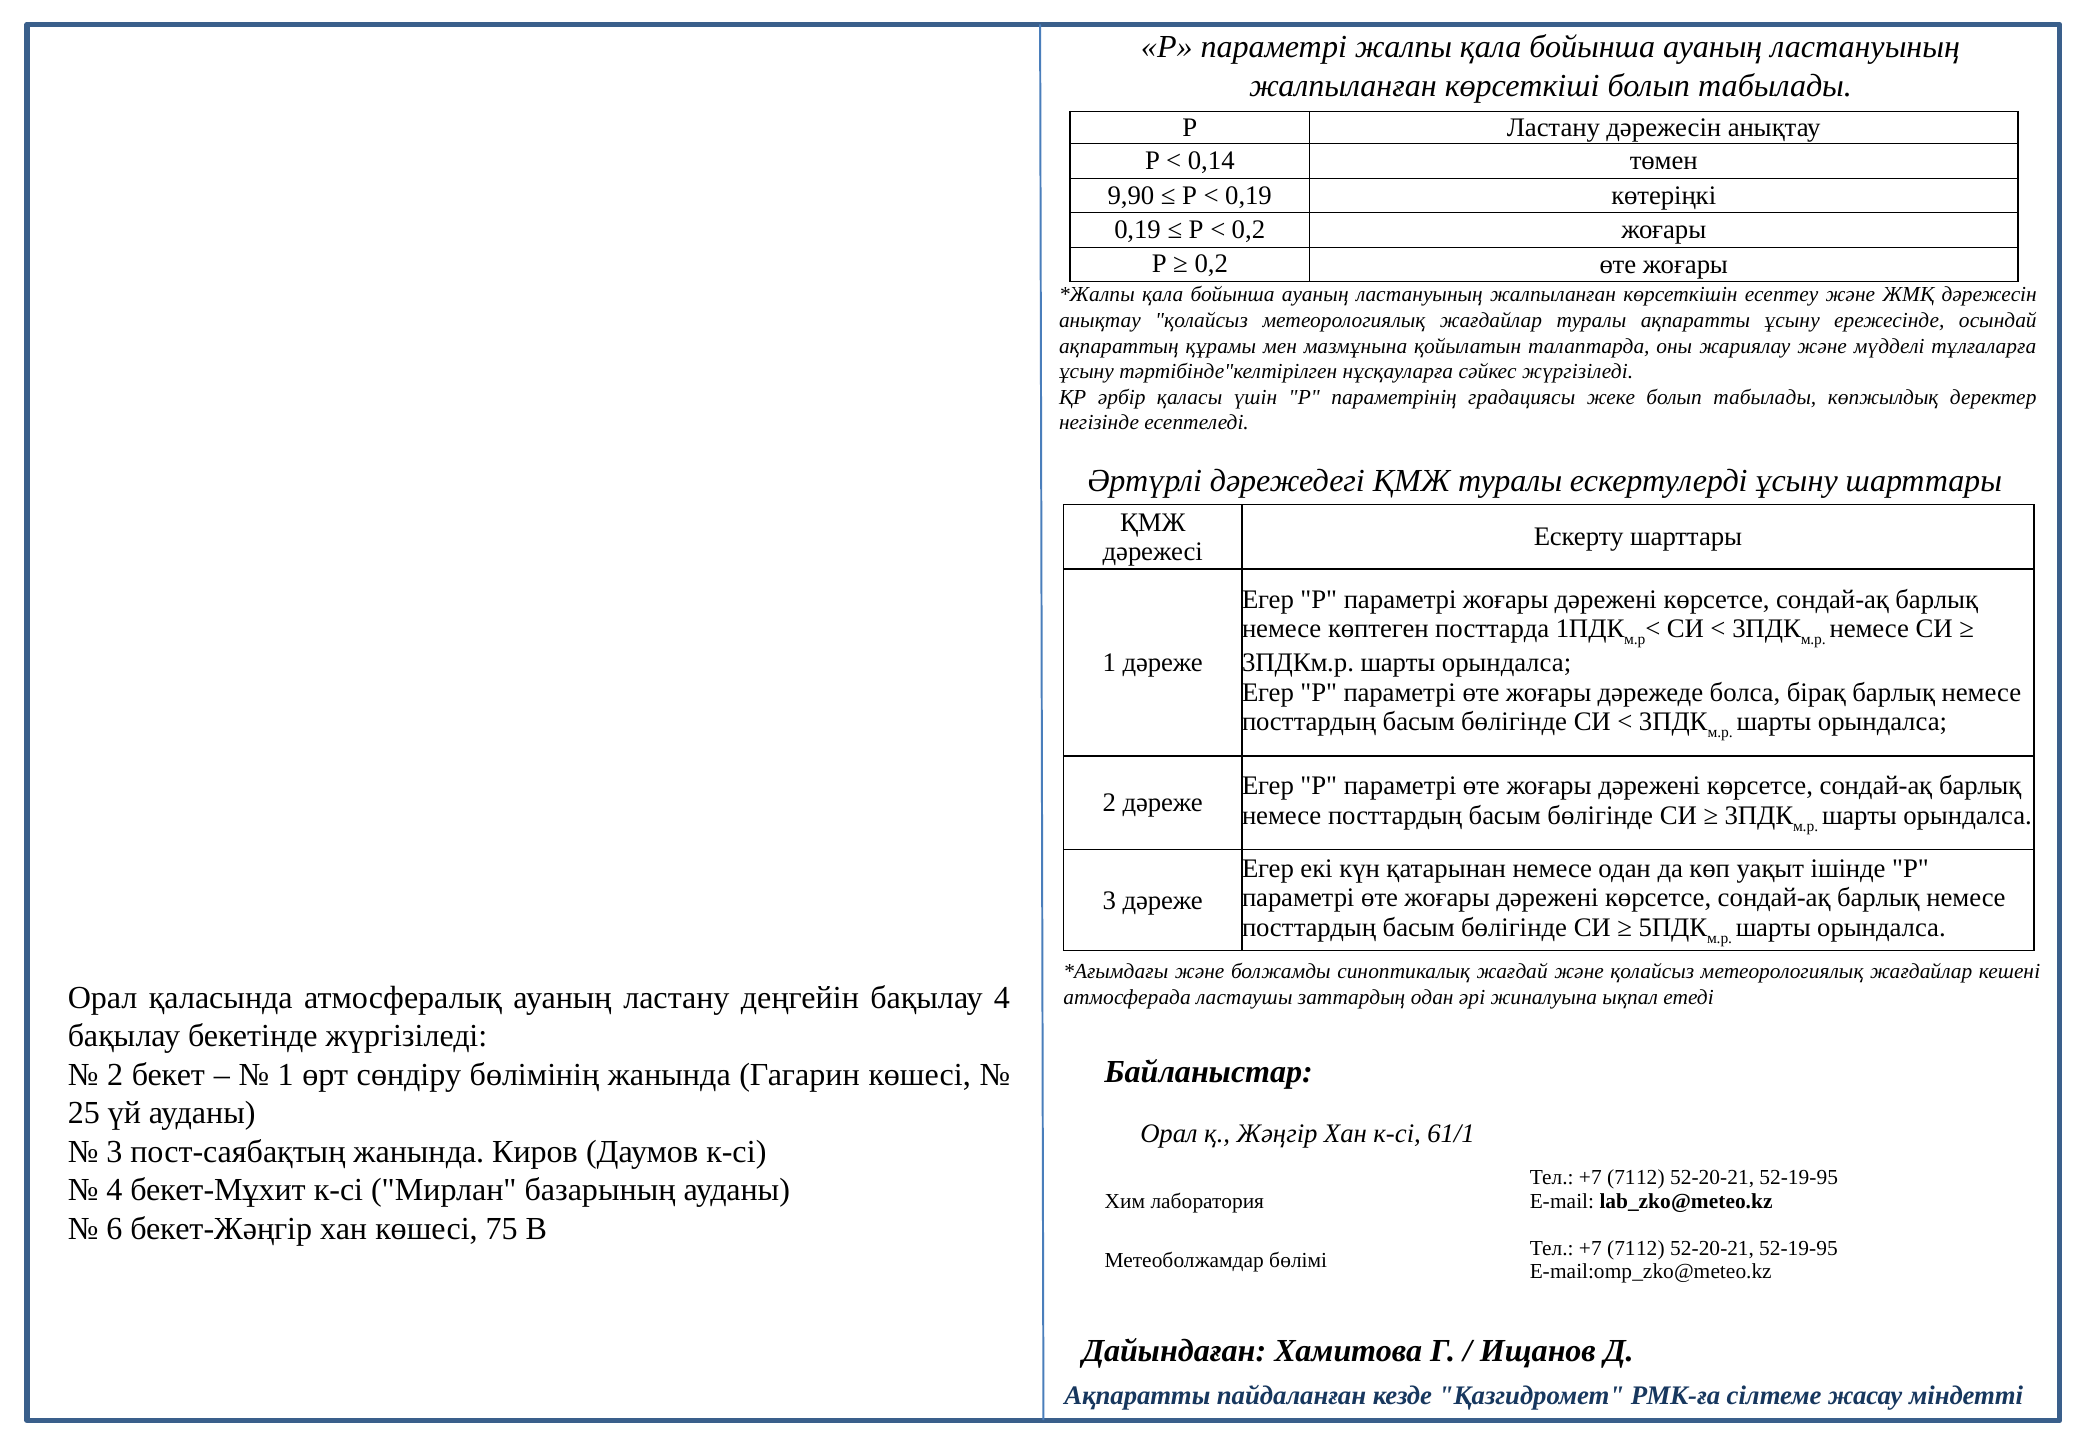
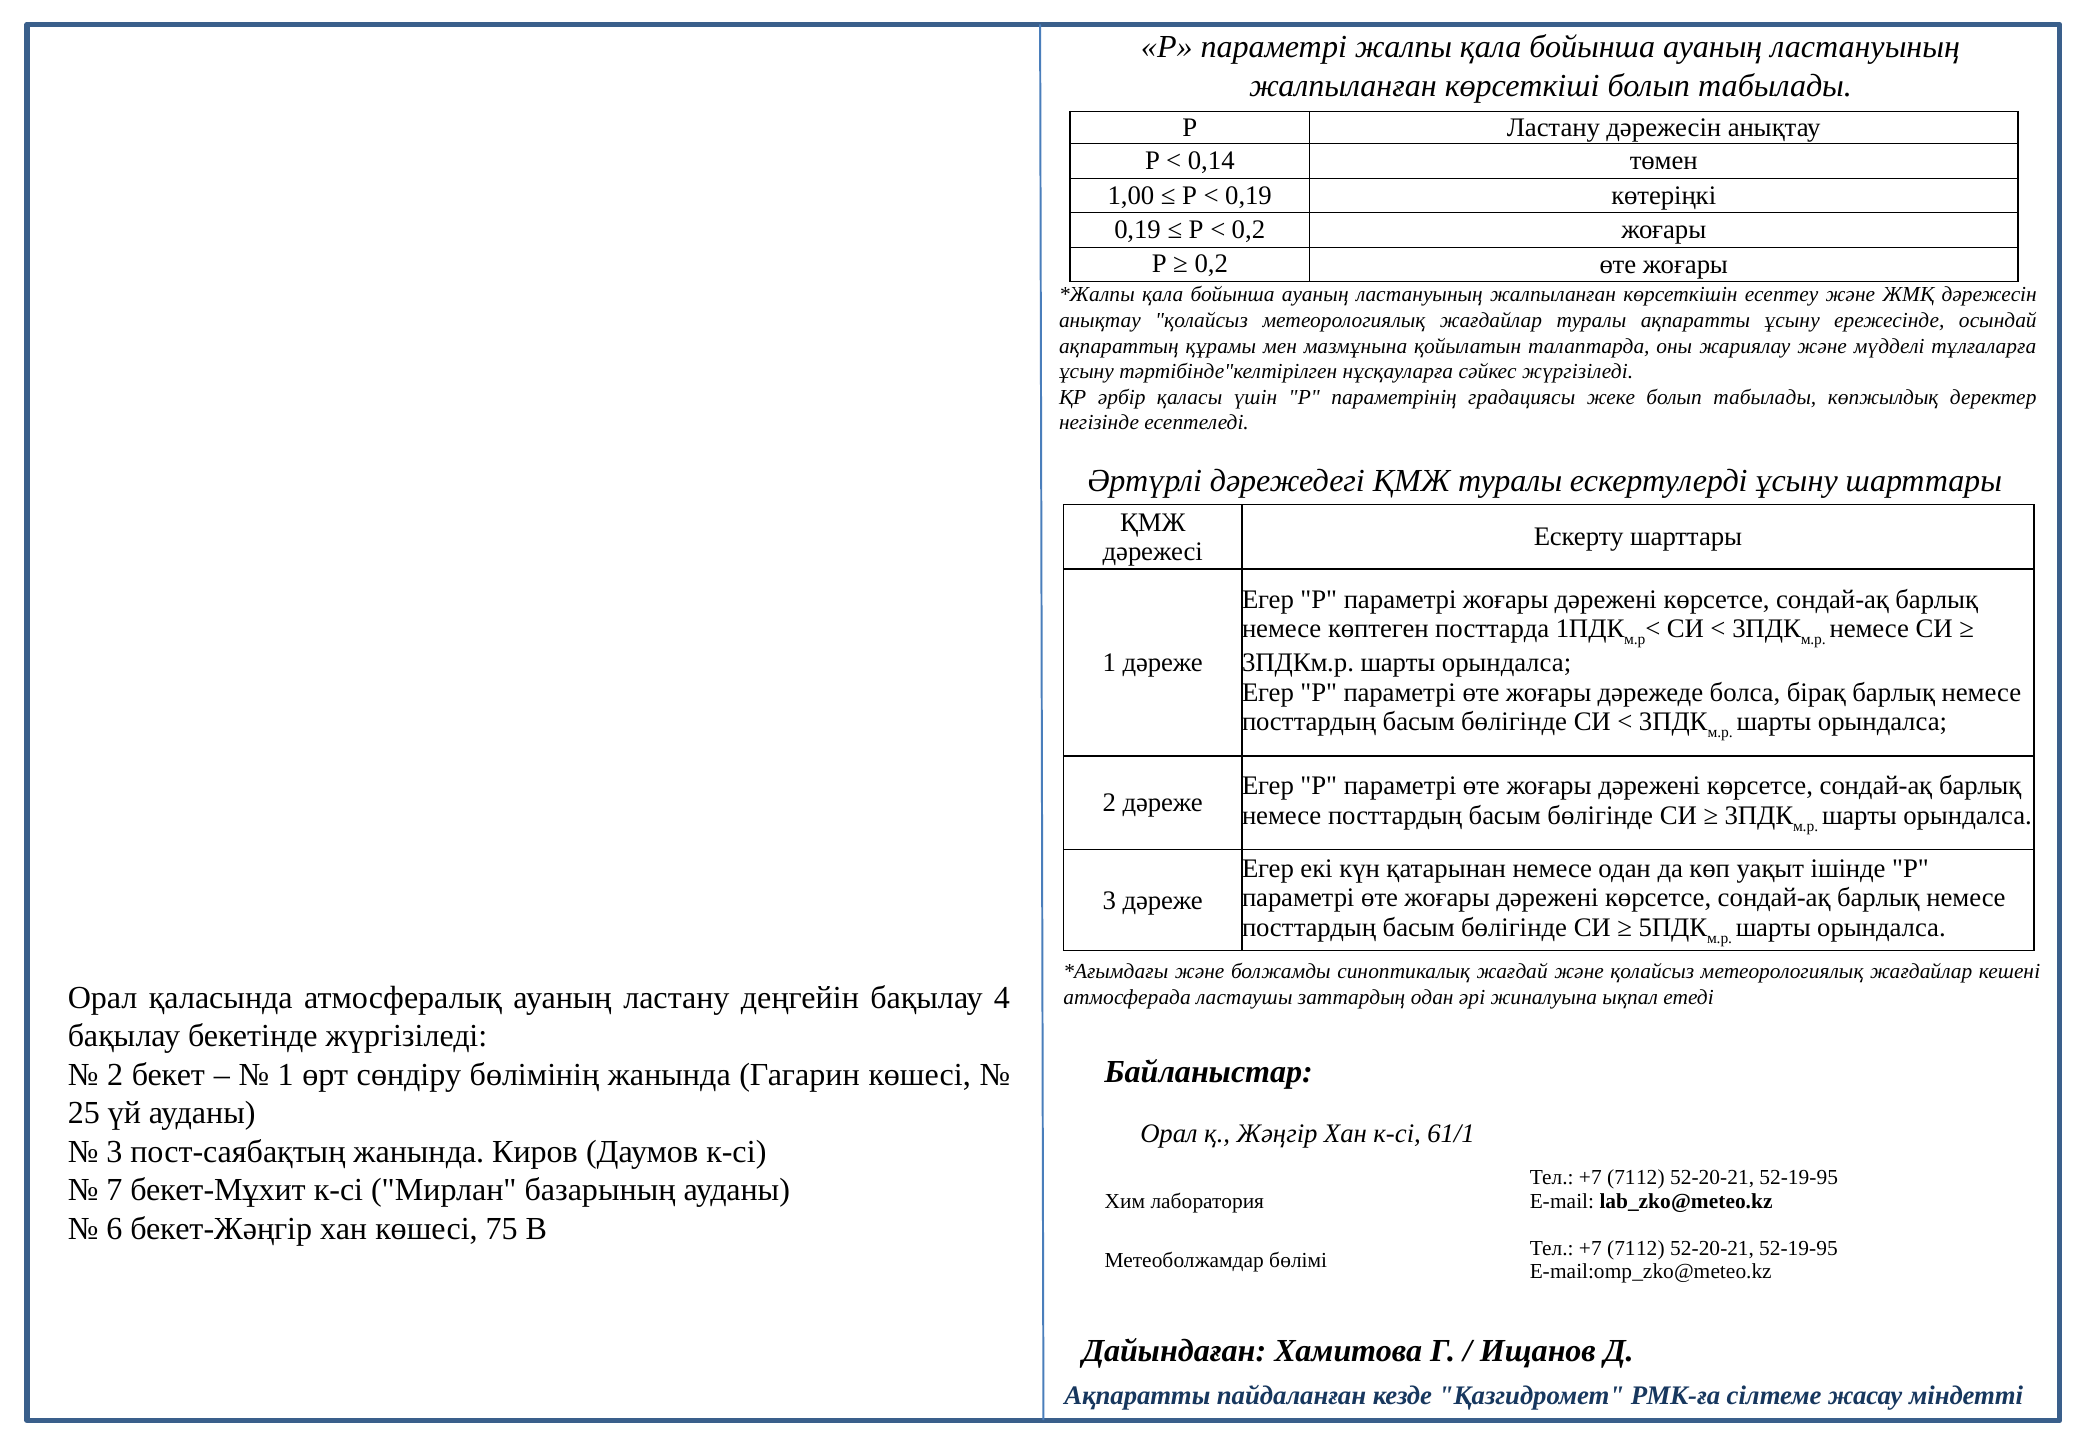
9,90: 9,90 -> 1,00
4 at (114, 1190): 4 -> 7
